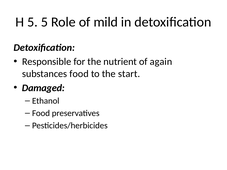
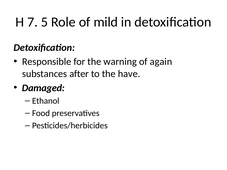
H 5: 5 -> 7
nutrient: nutrient -> warning
substances food: food -> after
start: start -> have
